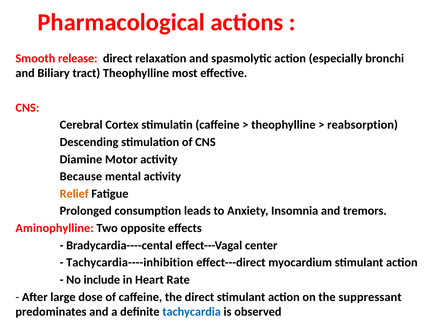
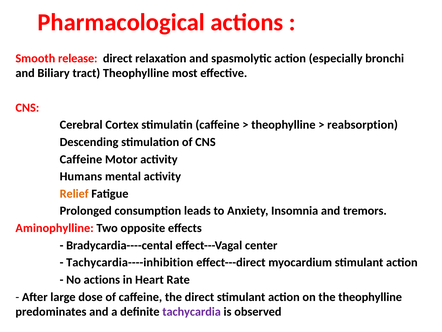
Diamine at (81, 159): Diamine -> Caffeine
Because: Because -> Humans
No include: include -> actions
the suppressant: suppressant -> theophylline
tachycardia colour: blue -> purple
